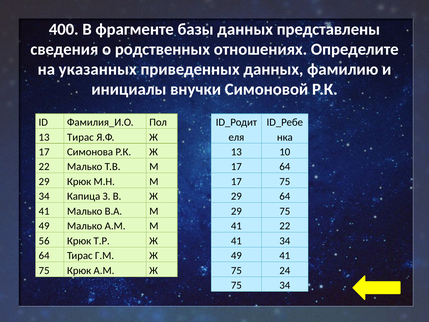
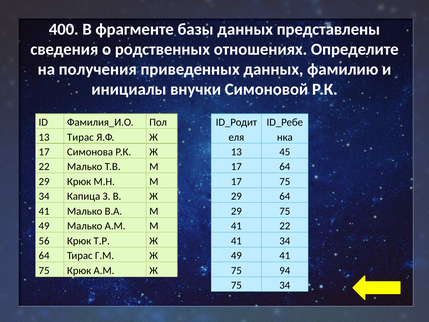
указанных: указанных -> получения
10: 10 -> 45
24: 24 -> 94
